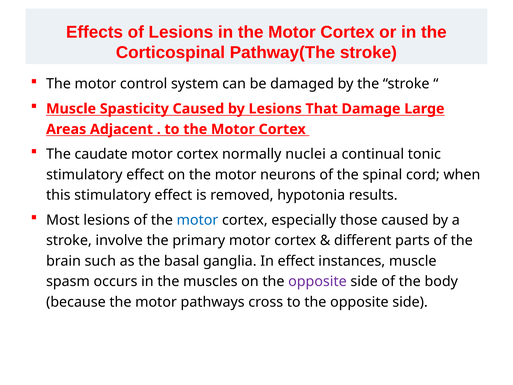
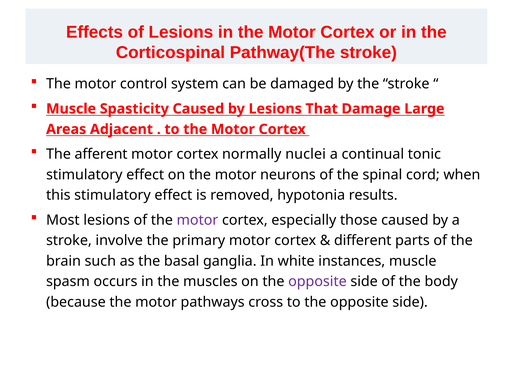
caudate: caudate -> afferent
motor at (197, 220) colour: blue -> purple
In effect: effect -> white
